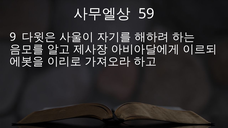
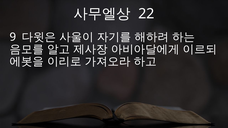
59: 59 -> 22
